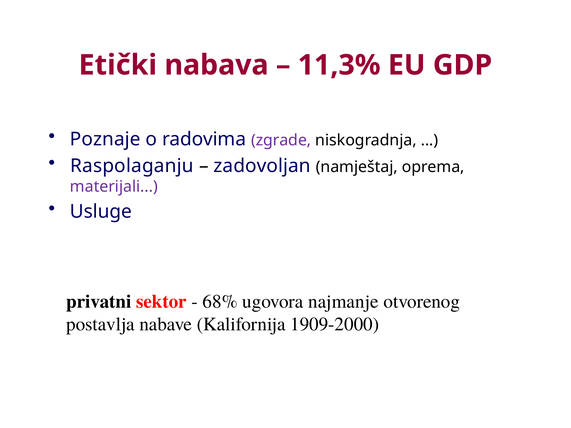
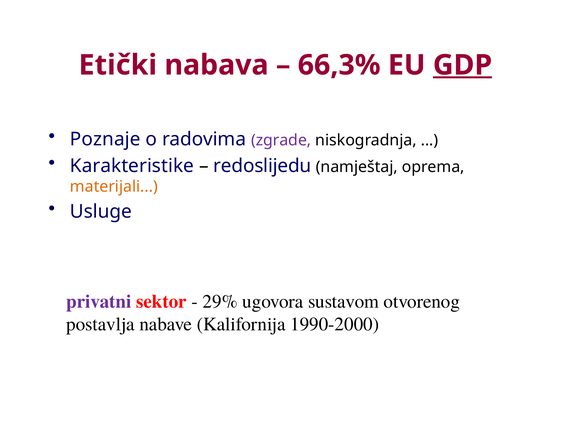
11,3%: 11,3% -> 66,3%
GDP underline: none -> present
Raspolaganju: Raspolaganju -> Karakteristike
zadovoljan: zadovoljan -> redoslijedu
materijali colour: purple -> orange
privatni colour: black -> purple
68%: 68% -> 29%
najmanje: najmanje -> sustavom
1909-2000: 1909-2000 -> 1990-2000
